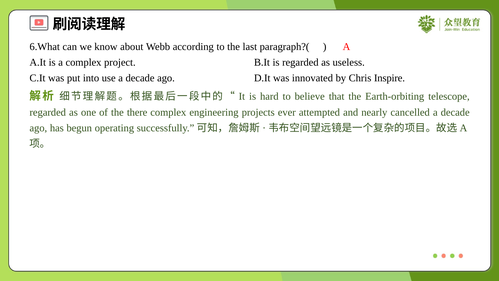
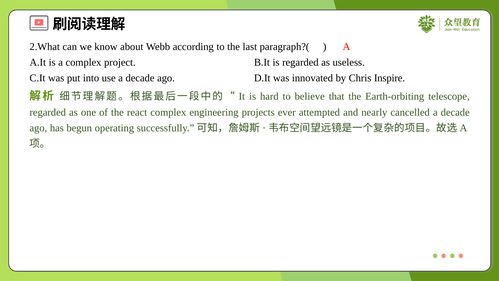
6.What: 6.What -> 2.What
there: there -> react
